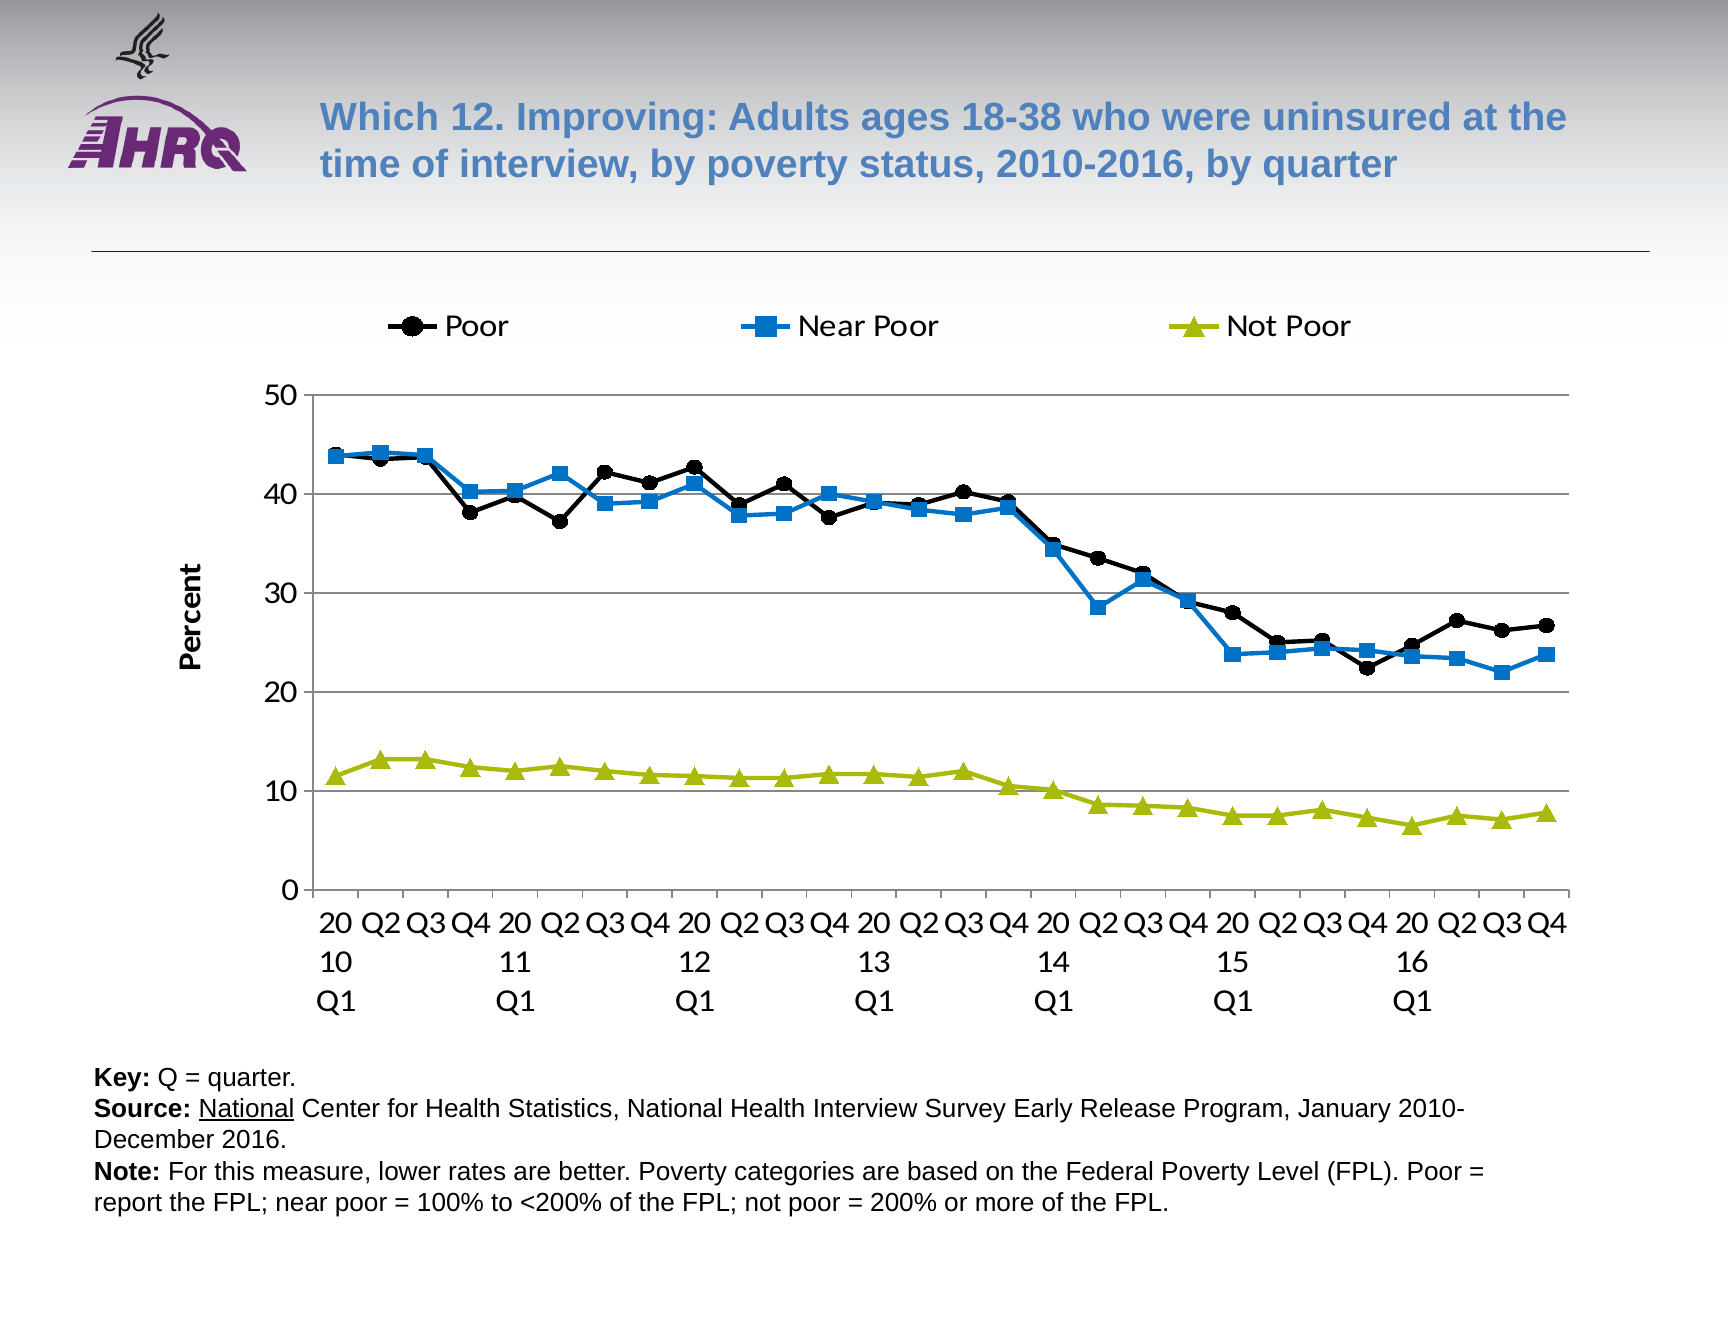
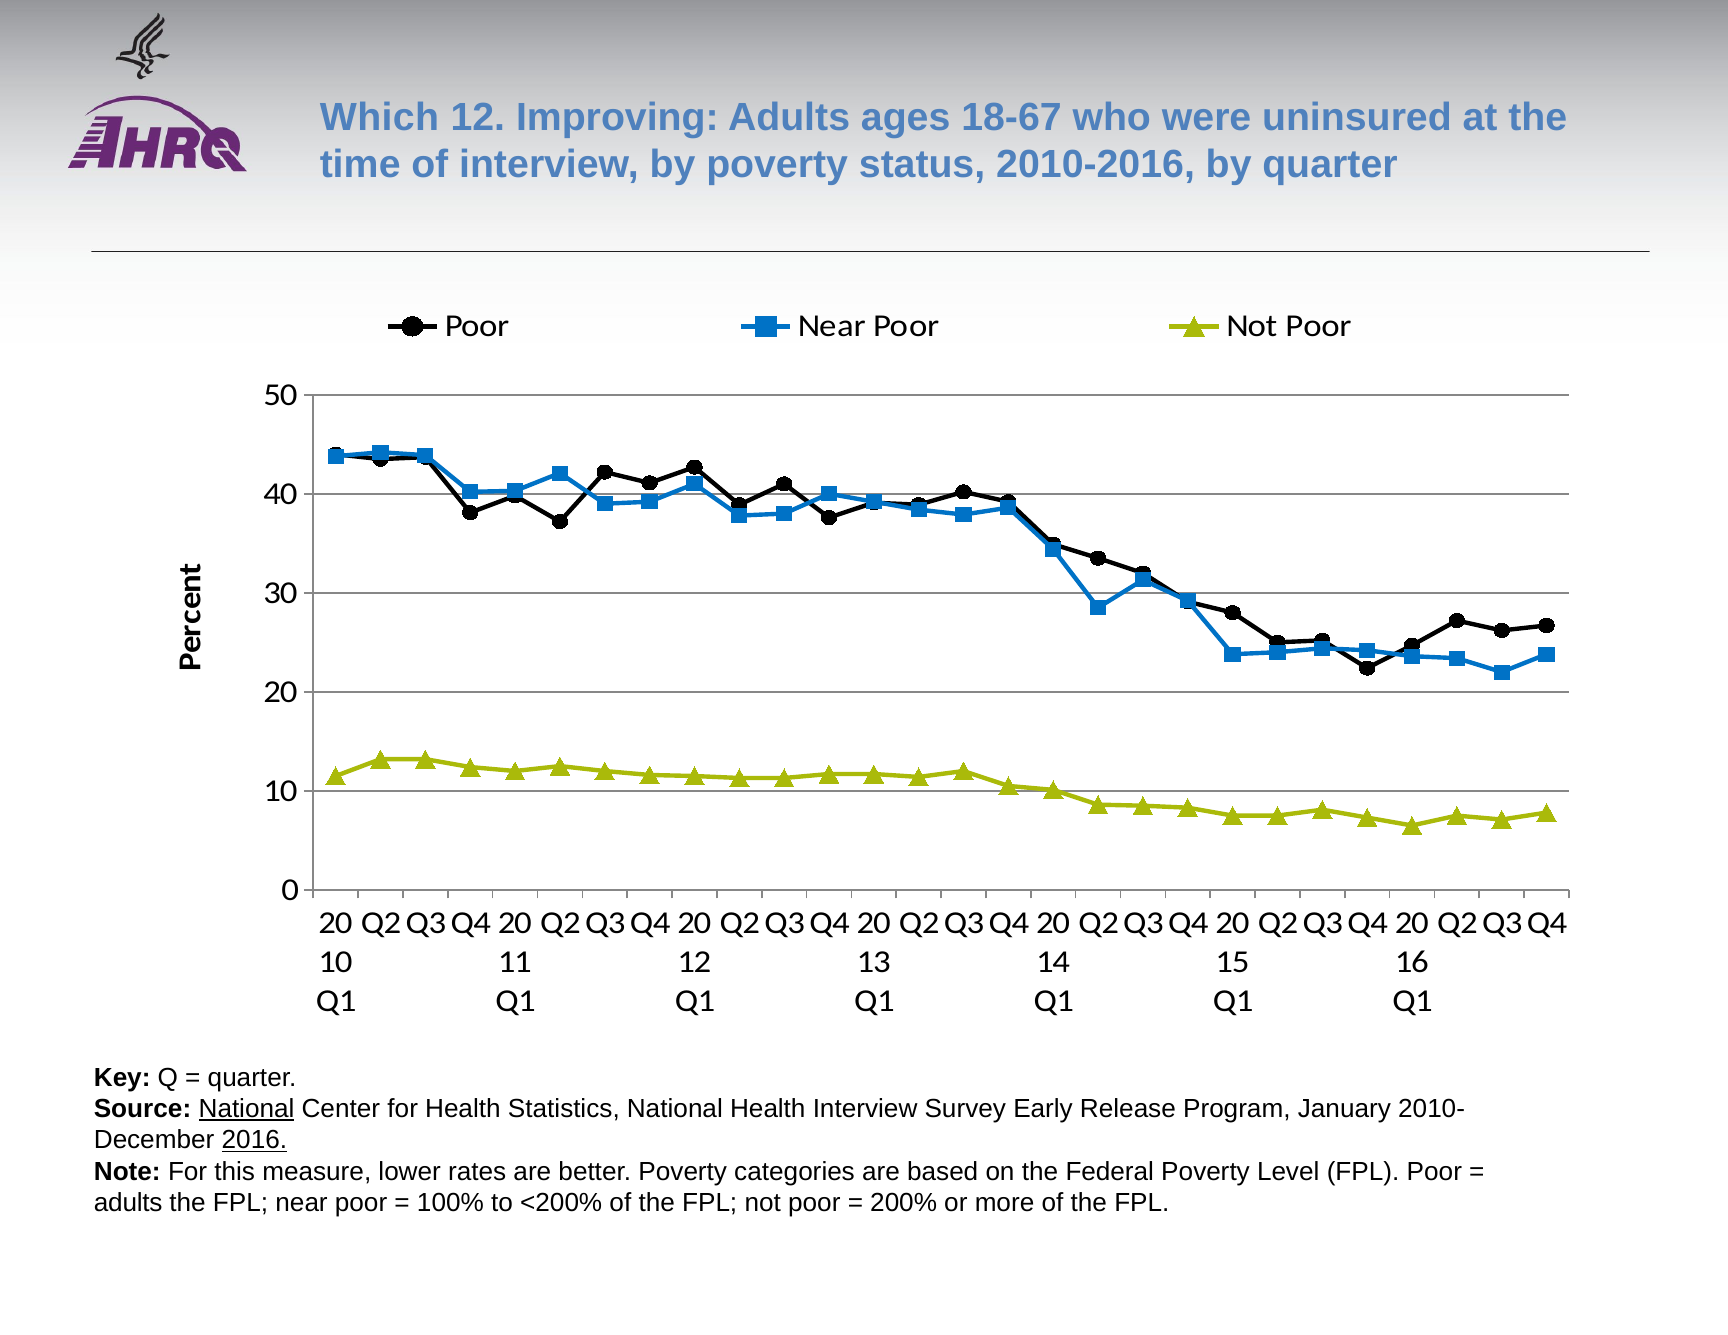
18-38: 18-38 -> 18-67
2016 underline: none -> present
report at (128, 1203): report -> adults
